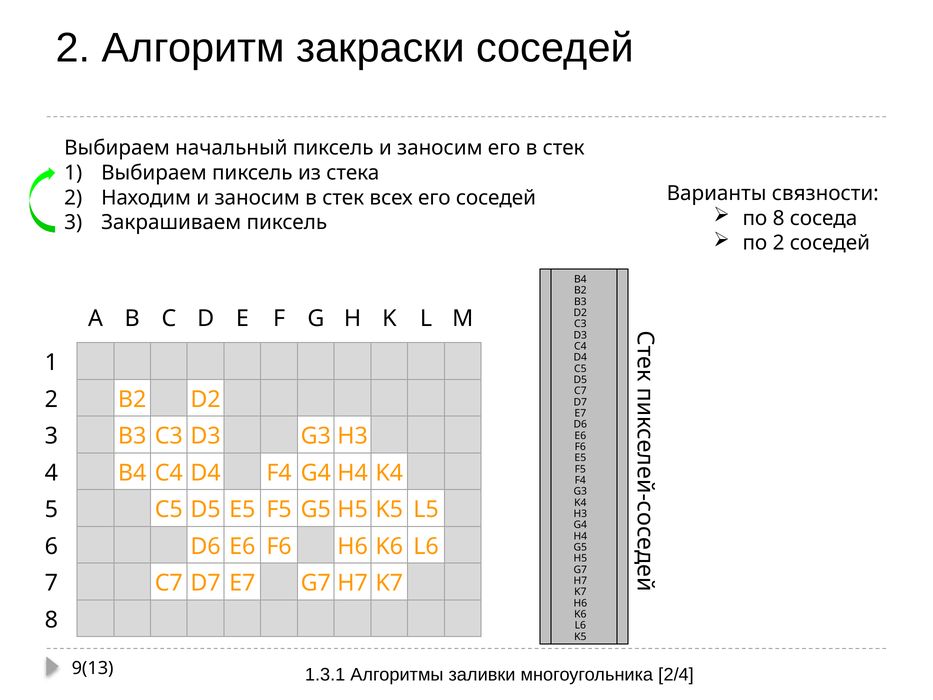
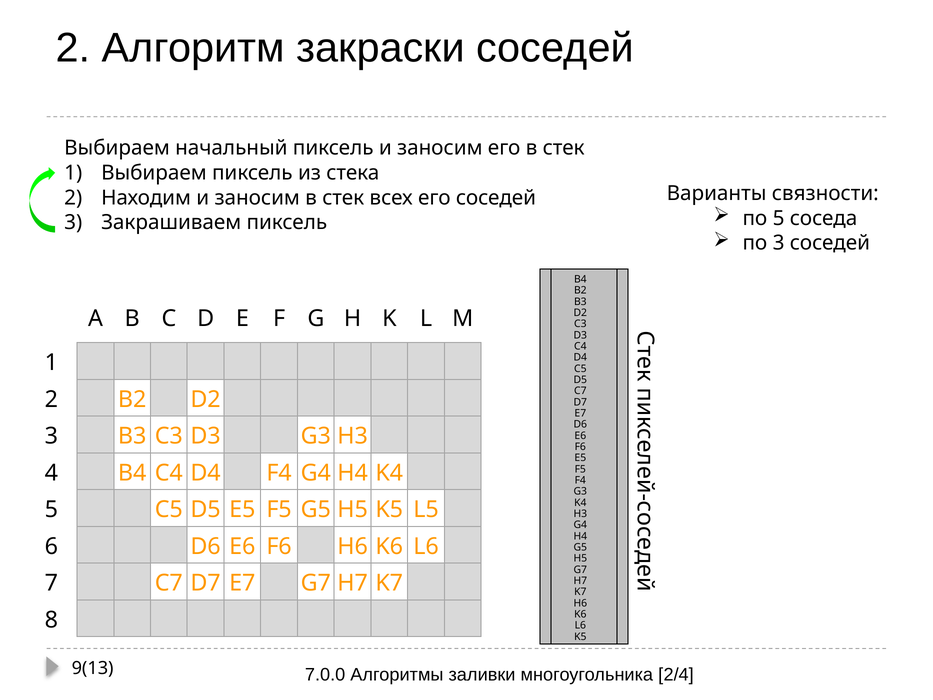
по 8: 8 -> 5
по 2: 2 -> 3
1.3.1: 1.3.1 -> 7.0.0
